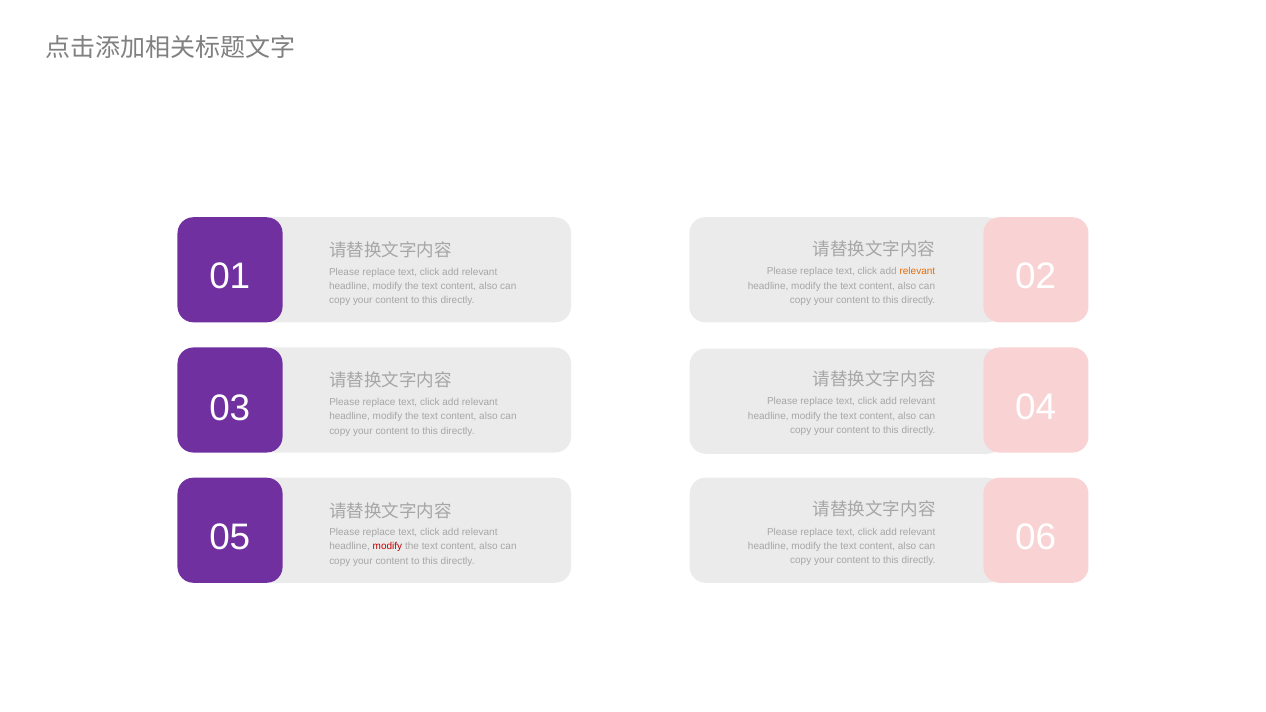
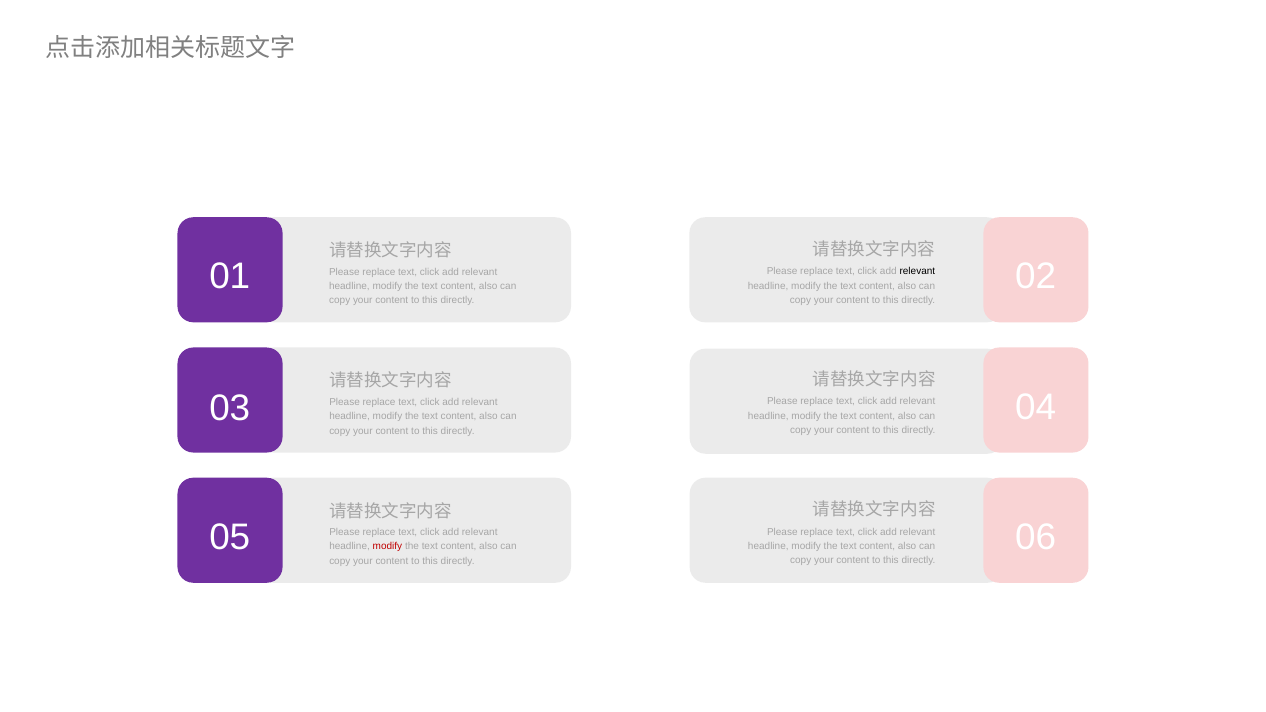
relevant at (917, 271) colour: orange -> black
